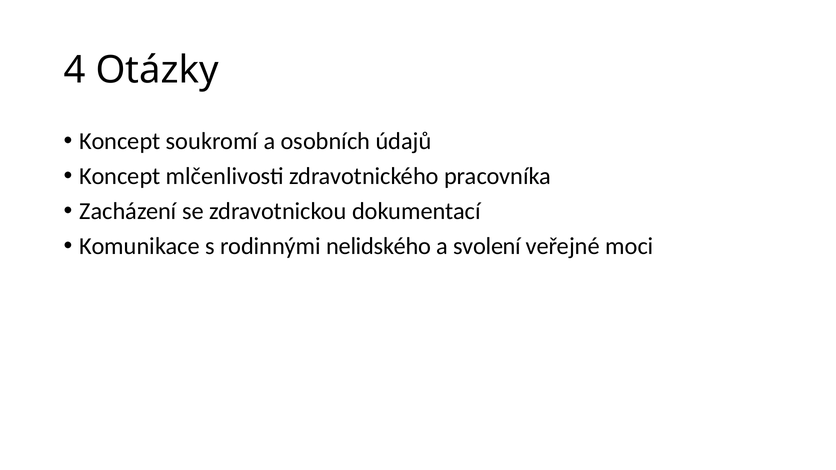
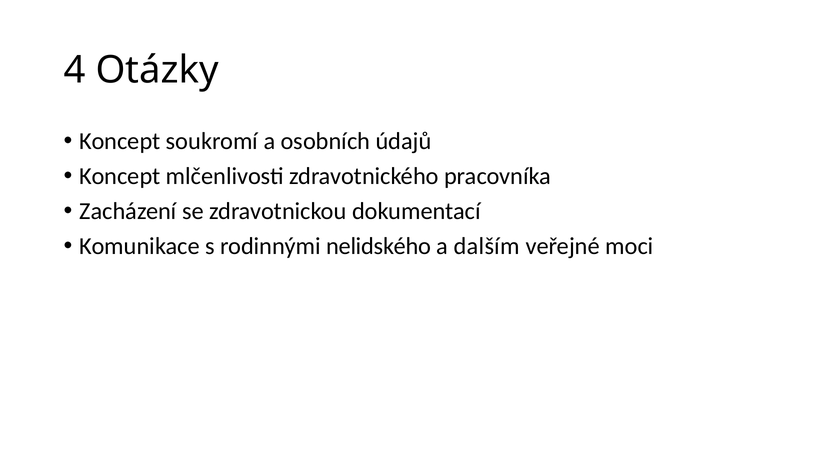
svolení: svolení -> dalším
